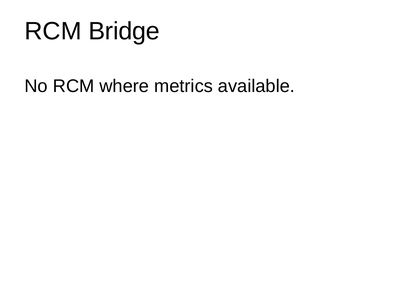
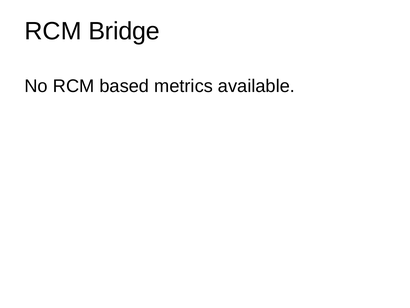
where: where -> based
